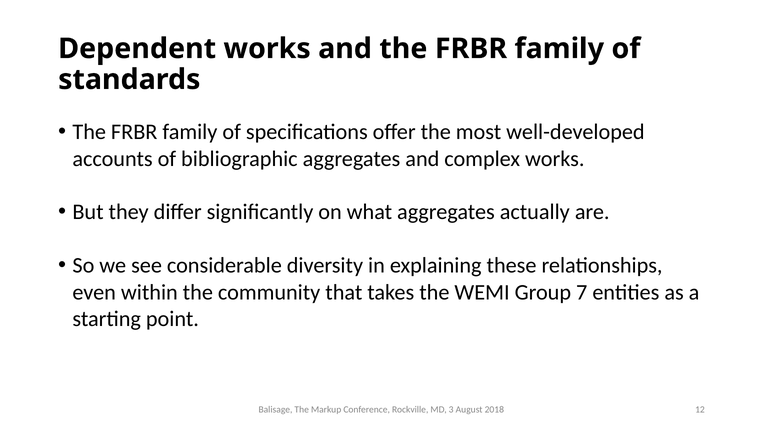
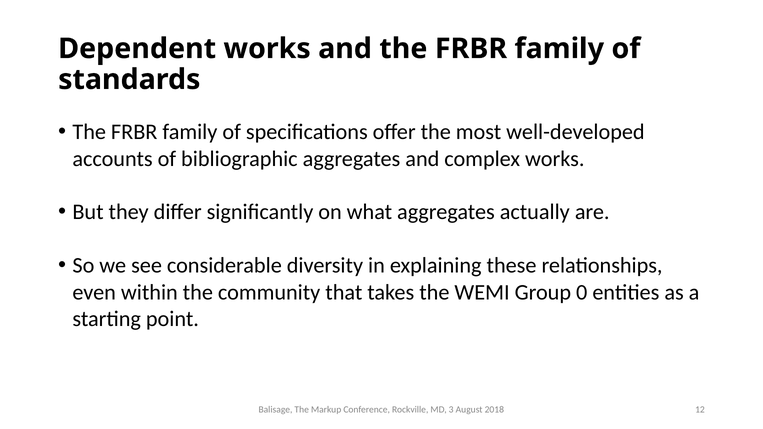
7: 7 -> 0
